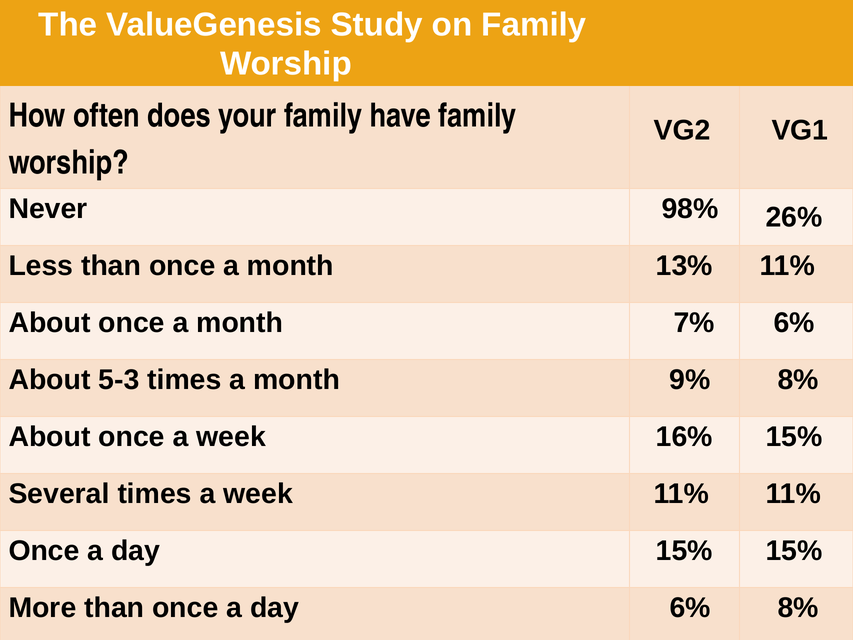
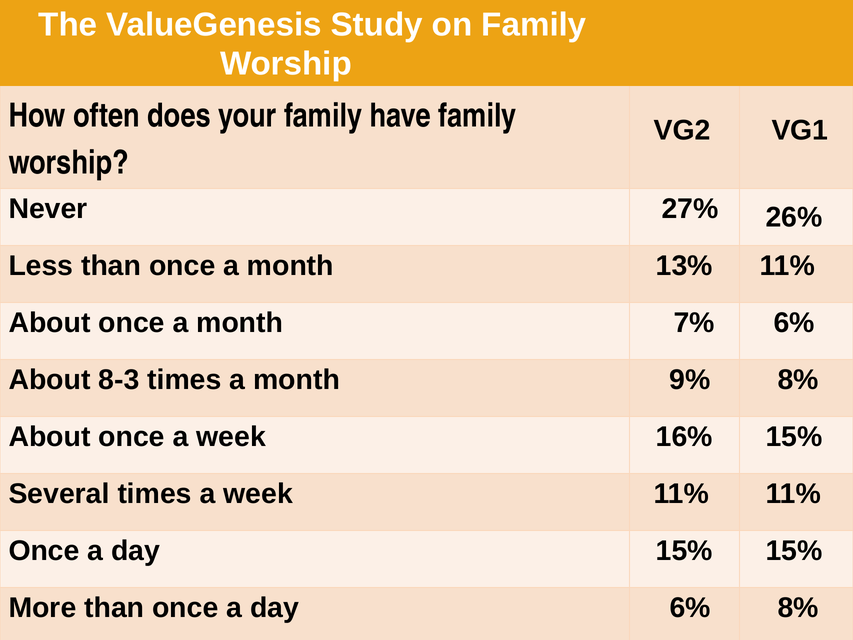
98%: 98% -> 27%
5-3: 5-3 -> 8-3
